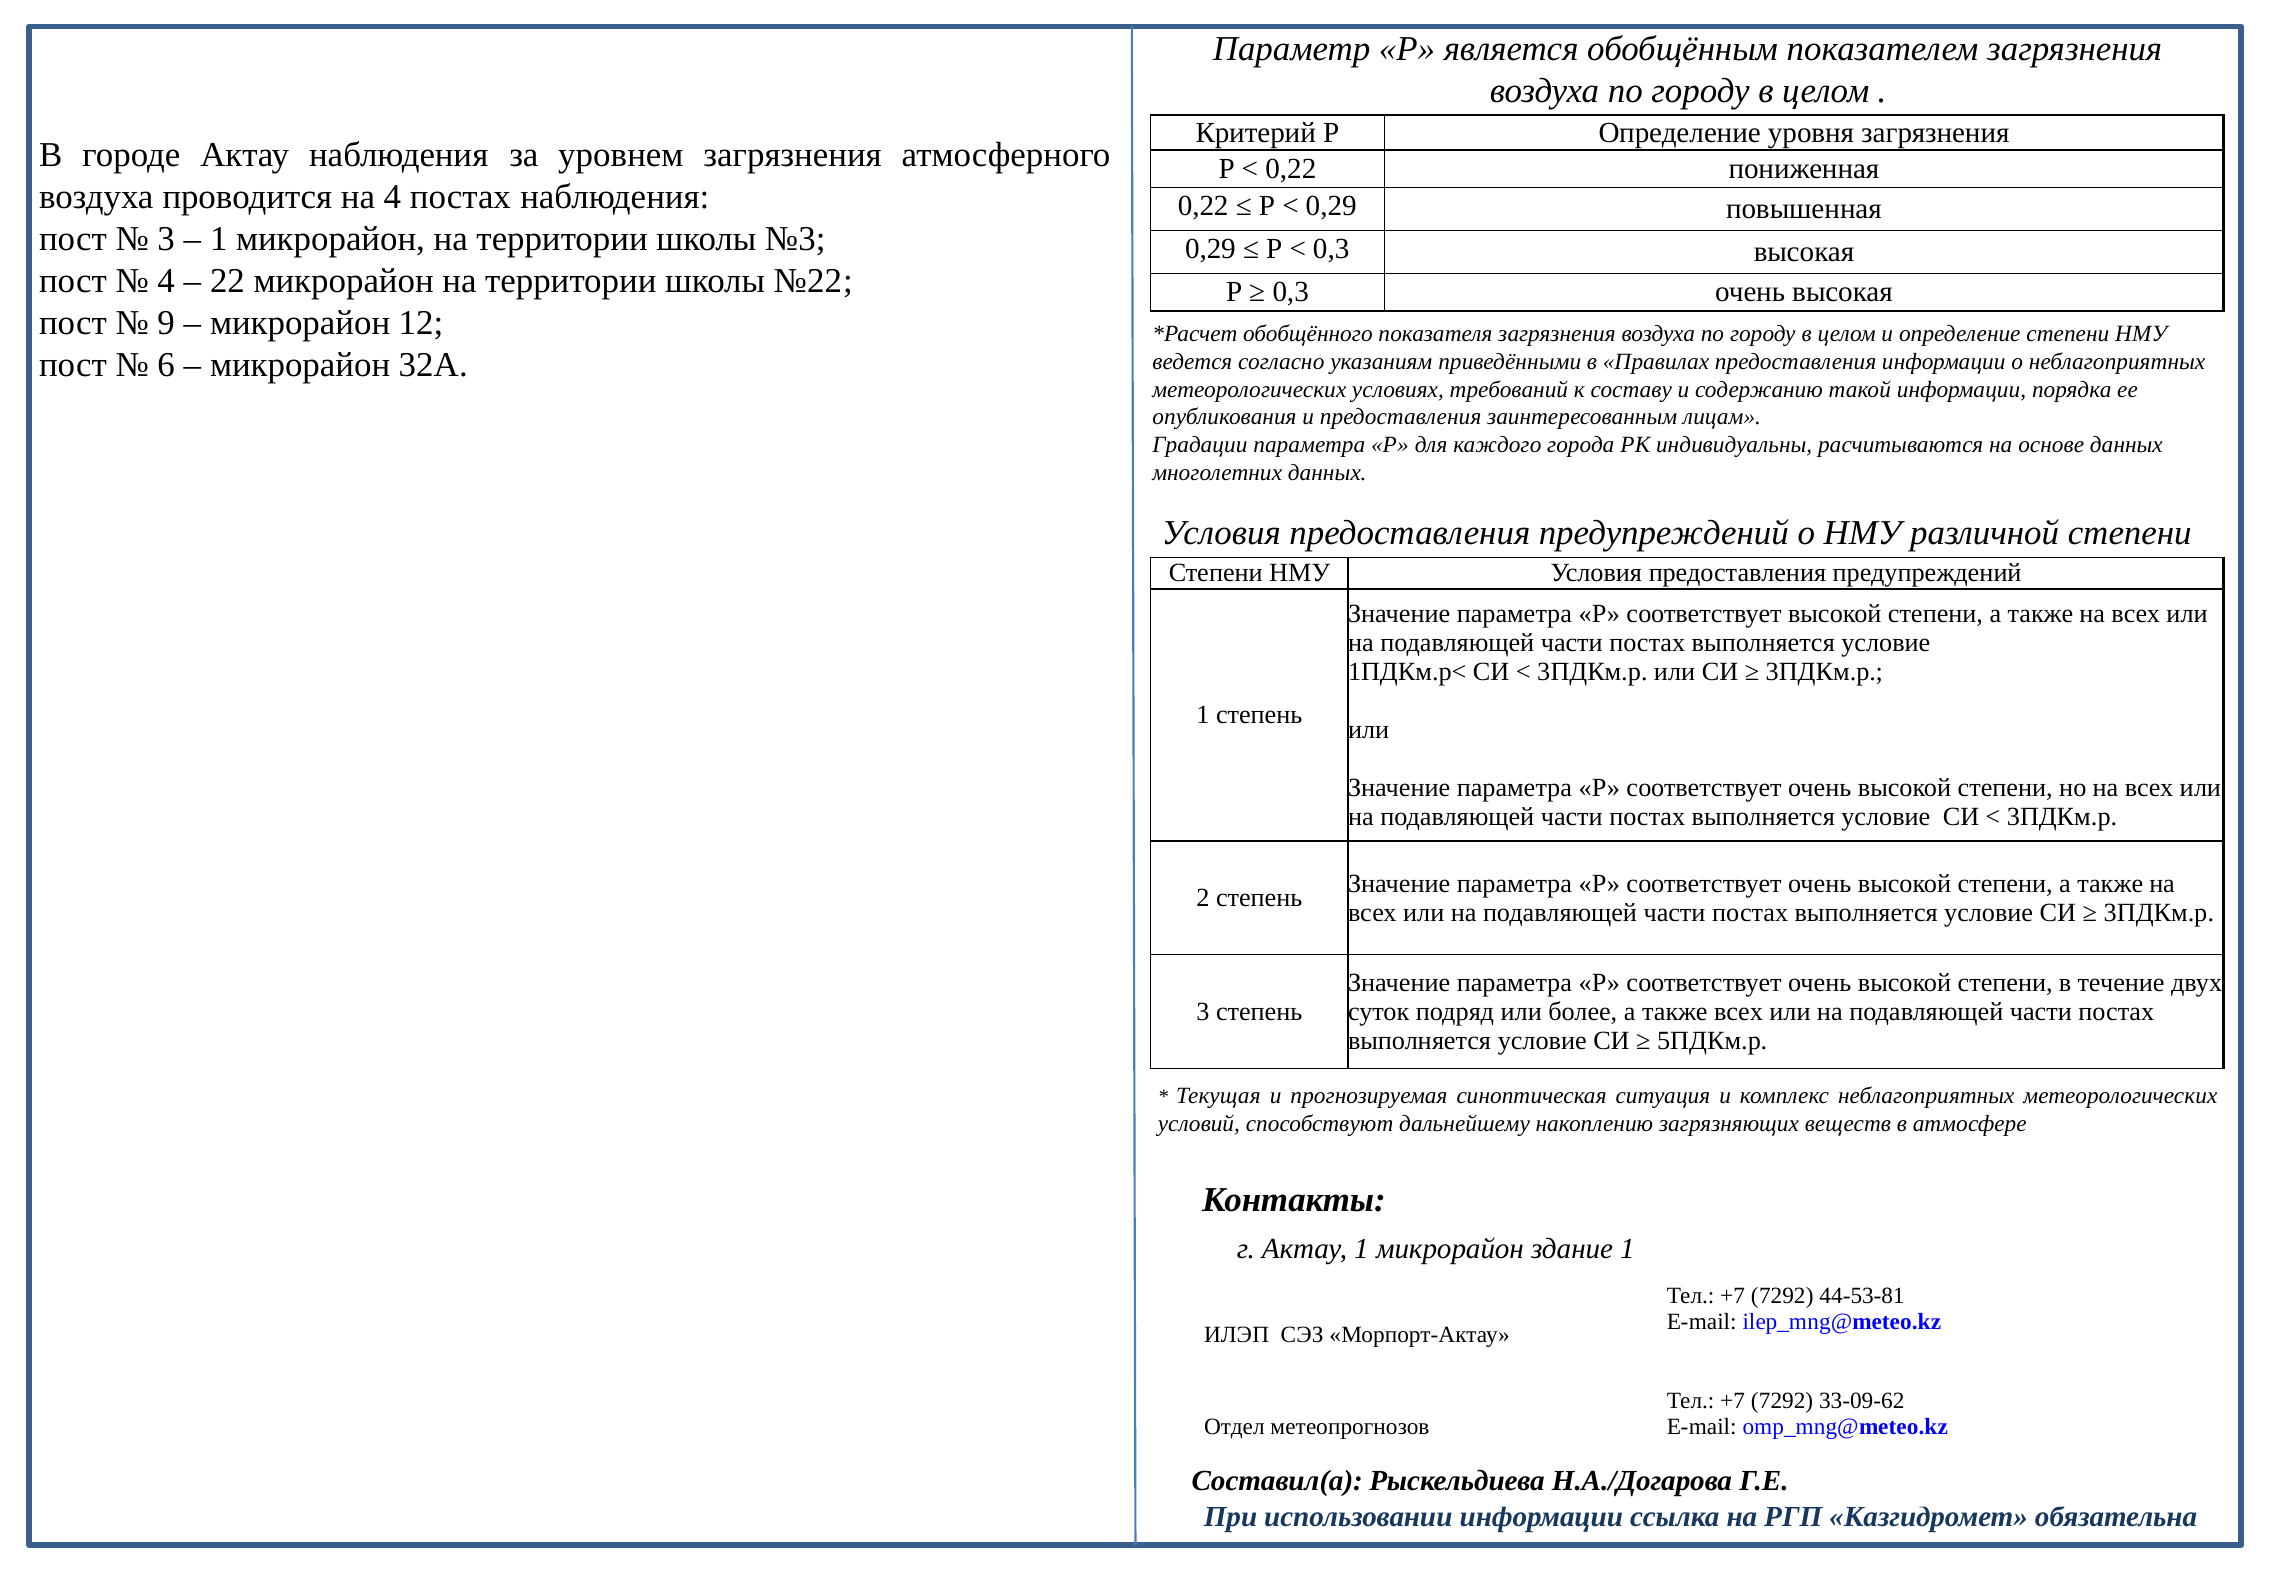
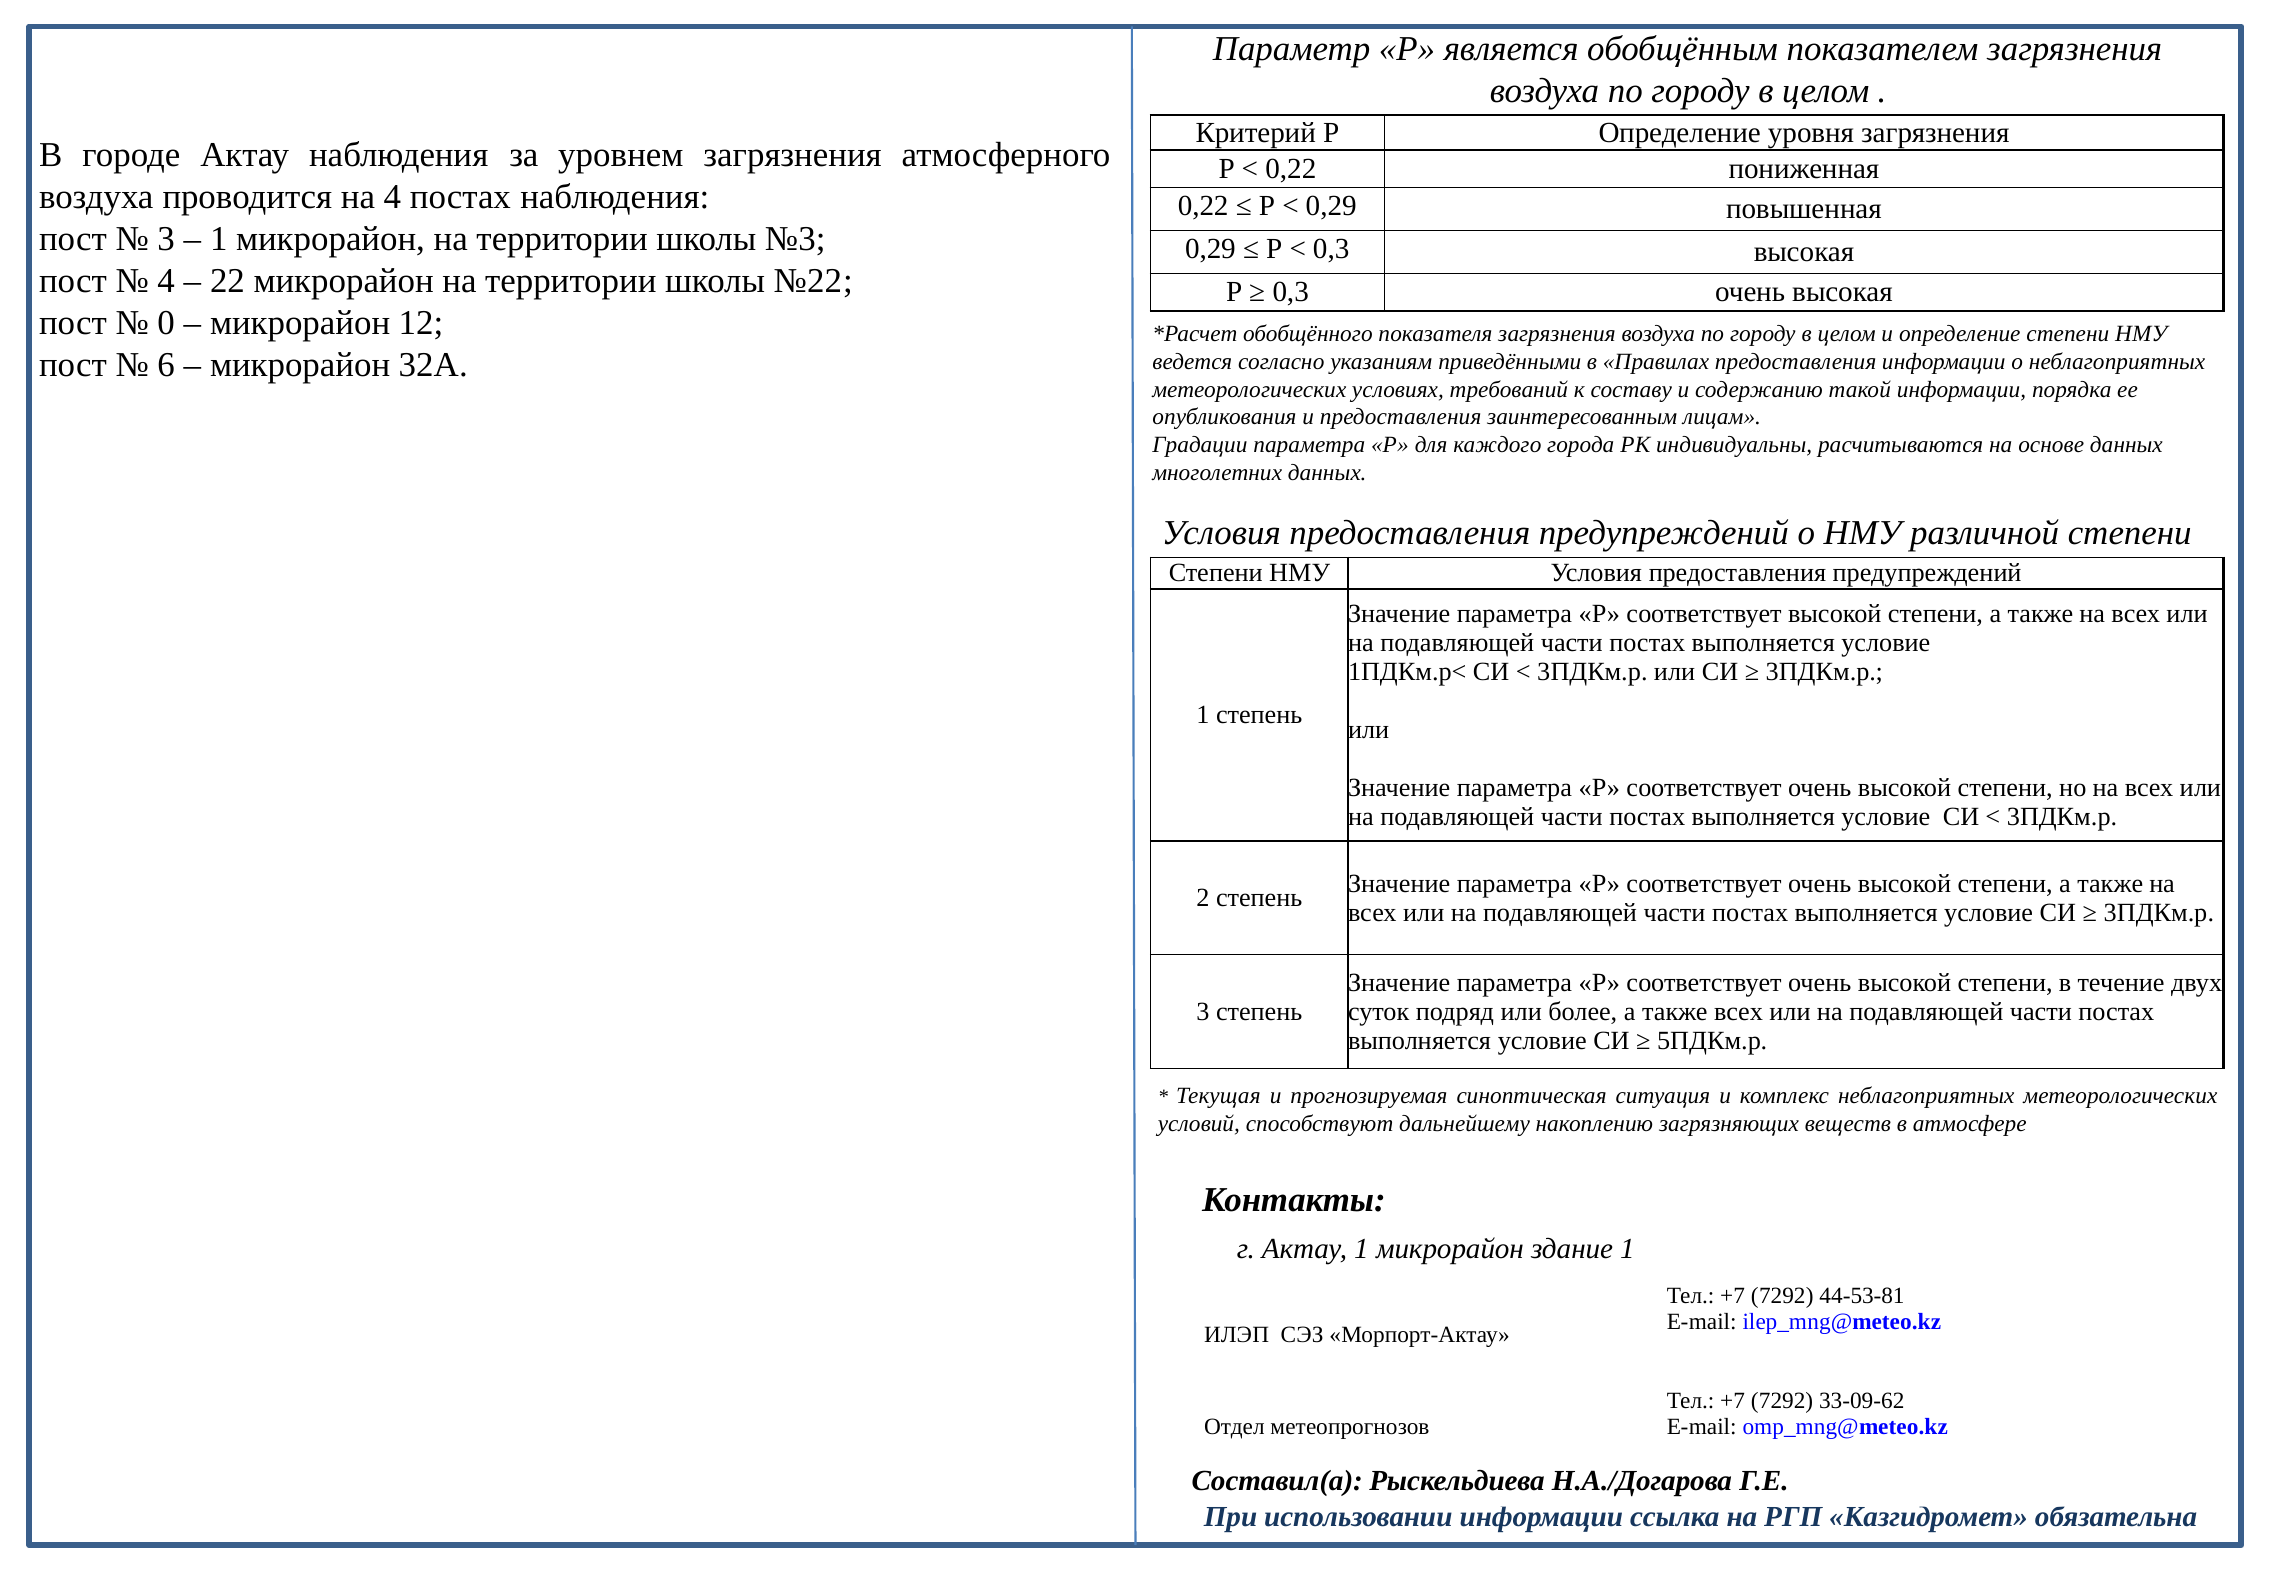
9: 9 -> 0
